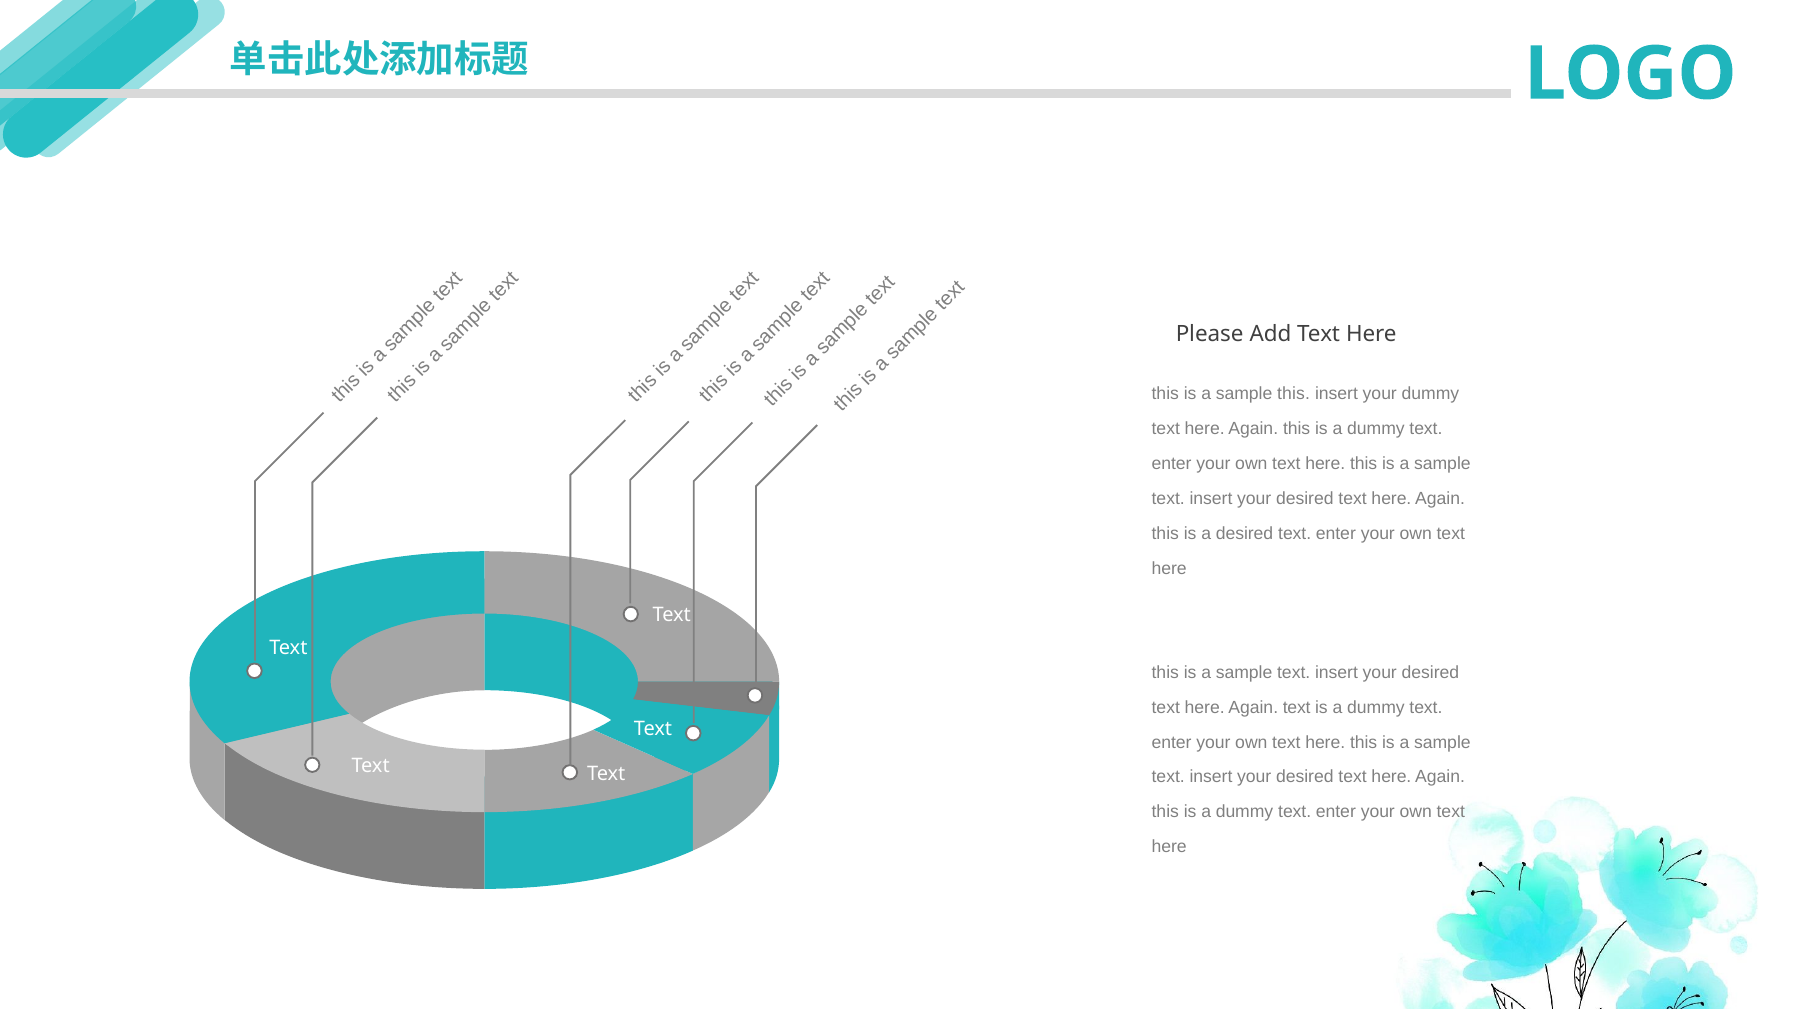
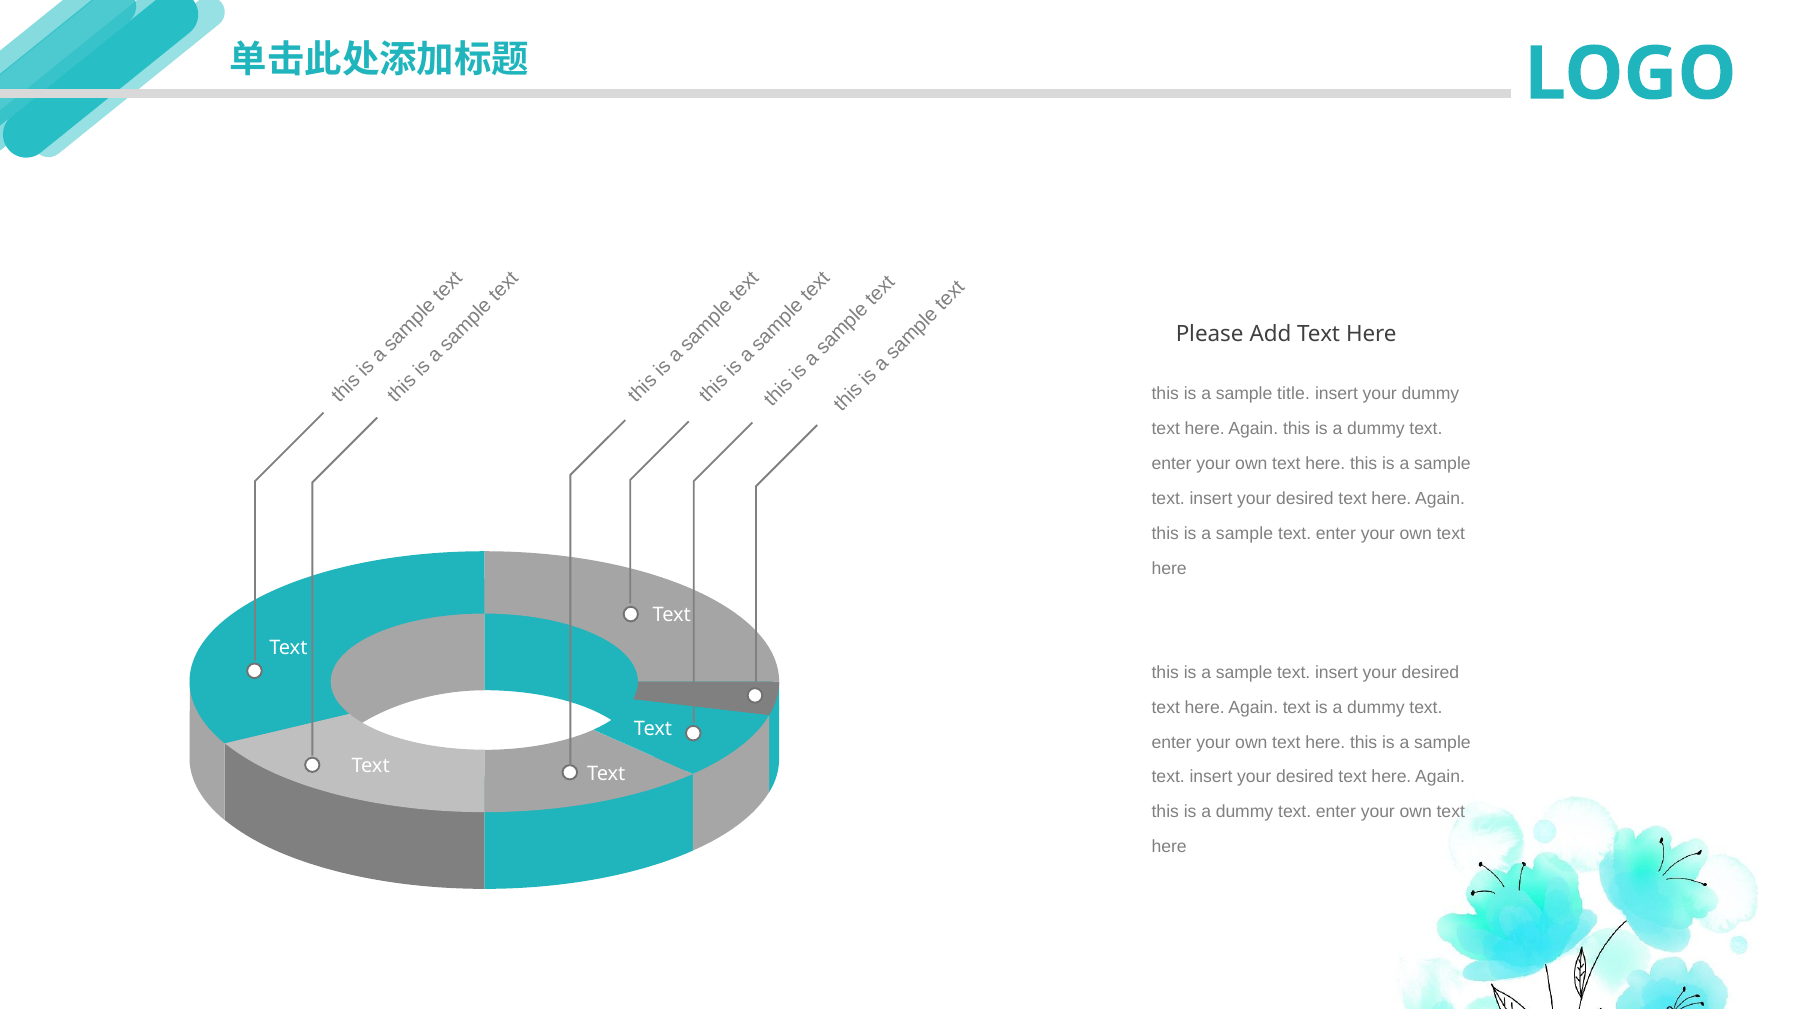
sample this: this -> title
desired at (1245, 533): desired -> sample
